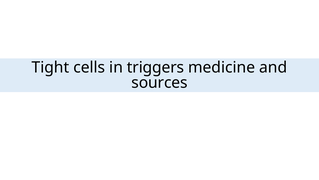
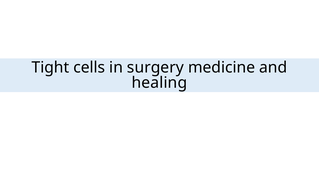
triggers: triggers -> surgery
sources: sources -> healing
